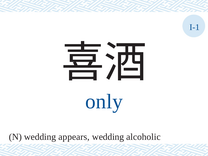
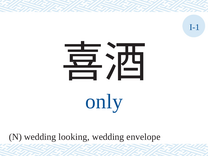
appears: appears -> looking
alcoholic: alcoholic -> envelope
